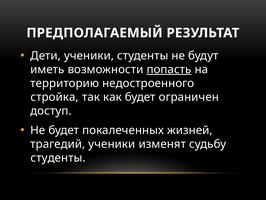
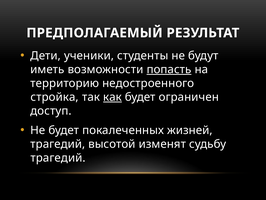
как underline: none -> present
трагедий ученики: ученики -> высотой
студенты at (58, 158): студенты -> трагедий
